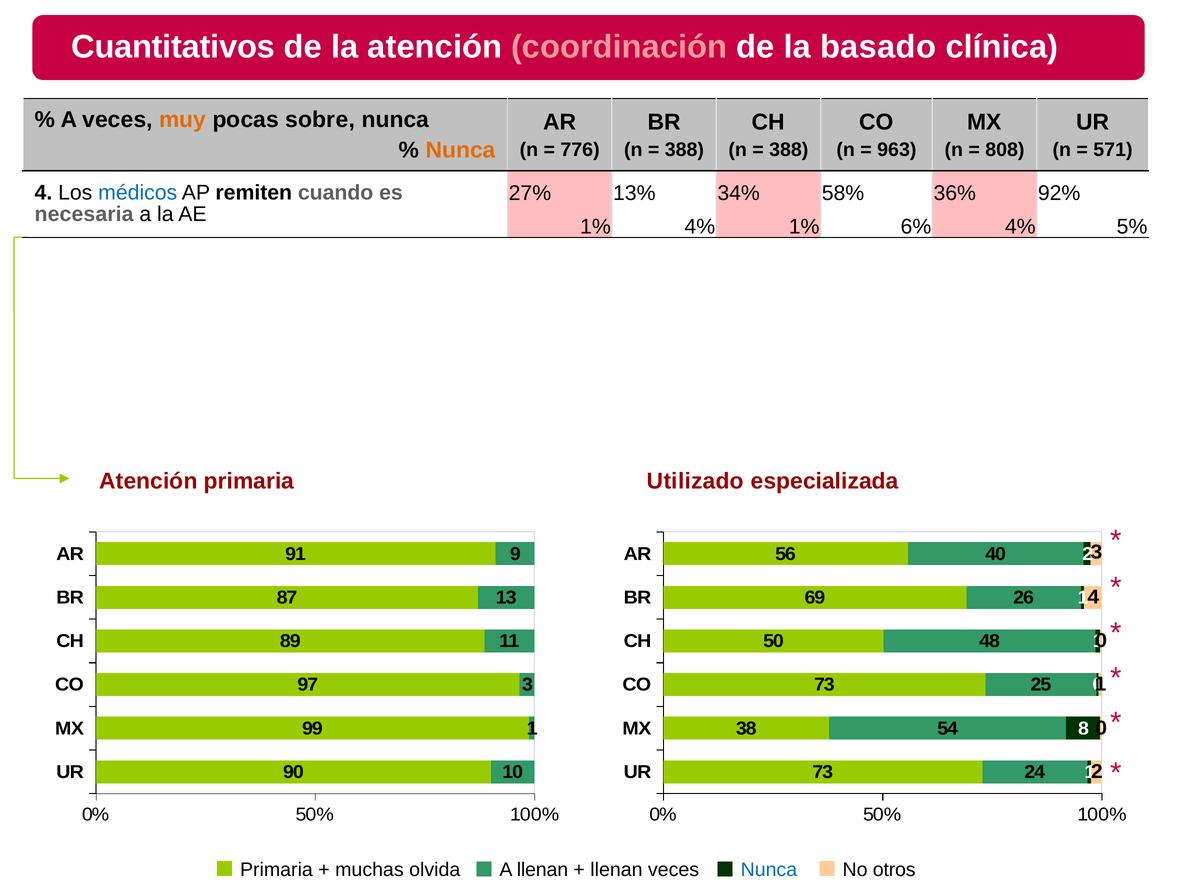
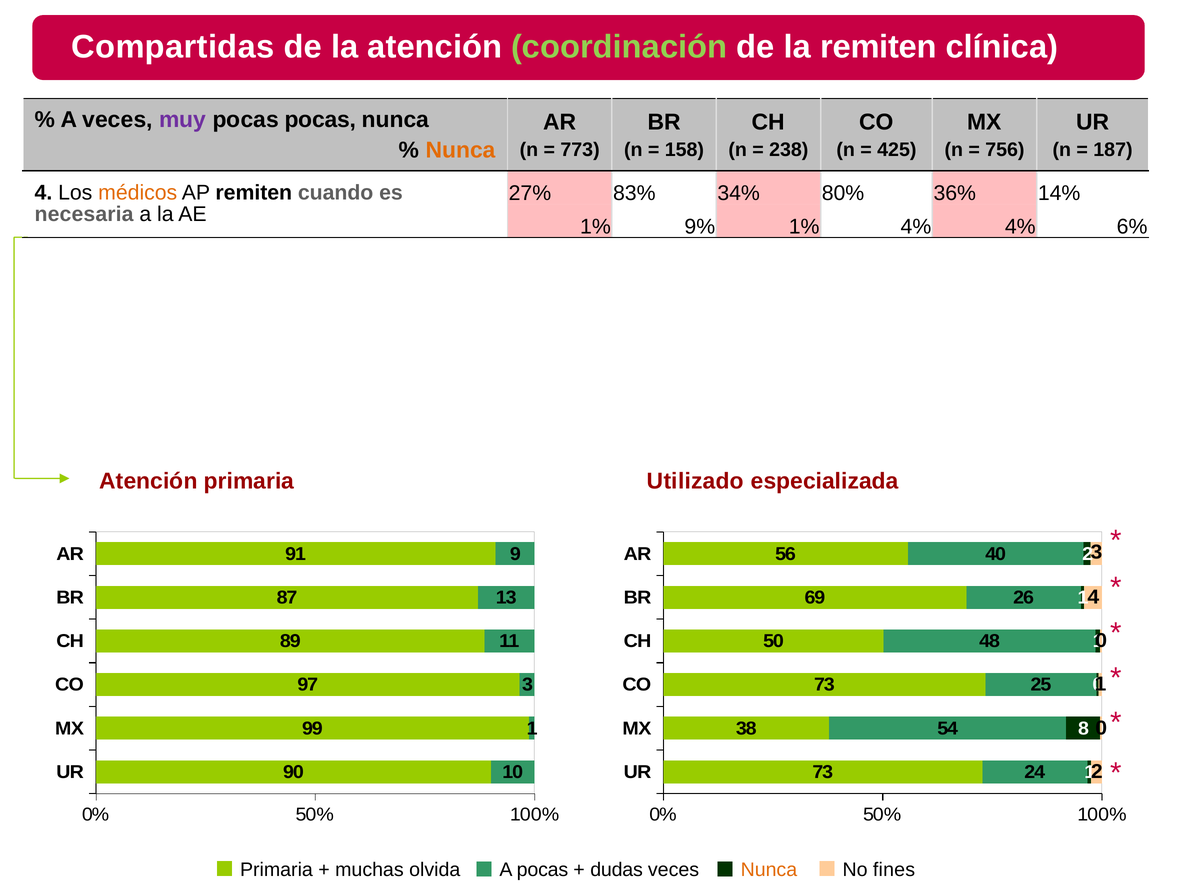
Cuantitativos: Cuantitativos -> Compartidas
coordinación colour: pink -> light green
la basado: basado -> remiten
muy colour: orange -> purple
pocas sobre: sobre -> pocas
776: 776 -> 773
388 at (684, 150): 388 -> 158
388 at (789, 150): 388 -> 238
963: 963 -> 425
808: 808 -> 756
571: 571 -> 187
médicos colour: blue -> orange
13%: 13% -> 83%
58%: 58% -> 80%
92%: 92% -> 14%
1% 4%: 4% -> 9%
1% 6%: 6% -> 4%
5%: 5% -> 6%
A llenan: llenan -> pocas
llenan at (616, 870): llenan -> dudas
Nunca at (769, 870) colour: blue -> orange
otros: otros -> fines
